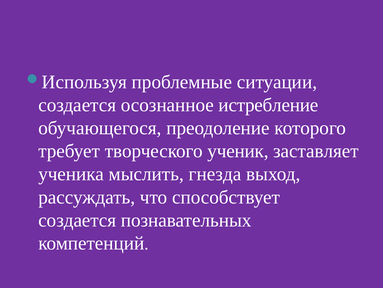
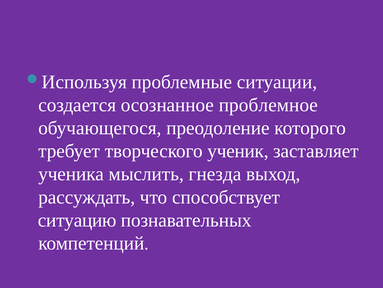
истребление: истребление -> проблемное
создается at (77, 220): создается -> ситуацию
